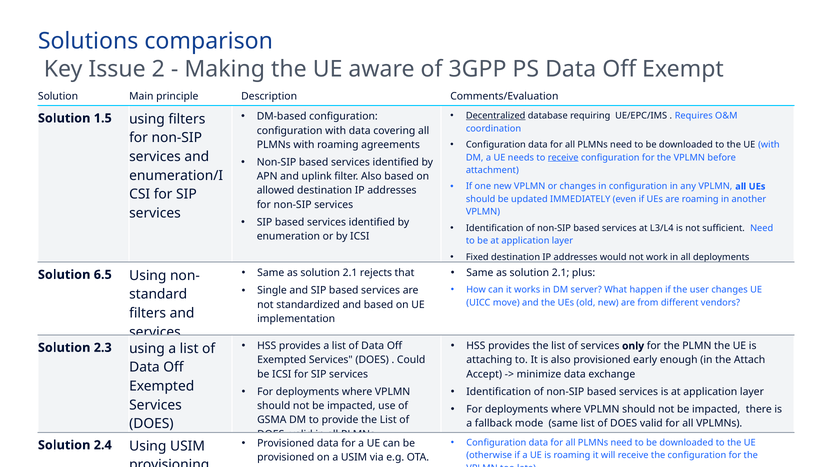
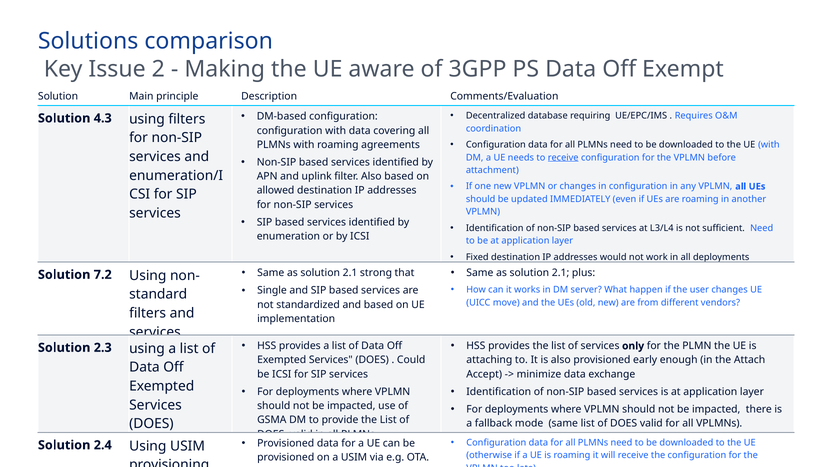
Decentralized underline: present -> none
1.5: 1.5 -> 4.3
rejects: rejects -> strong
6.5: 6.5 -> 7.2
